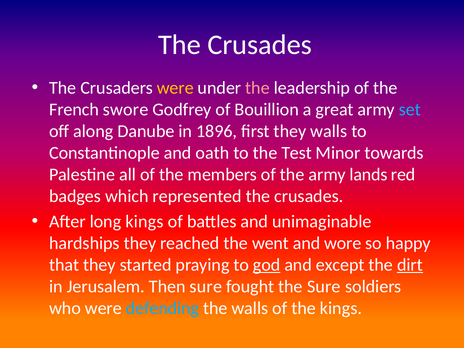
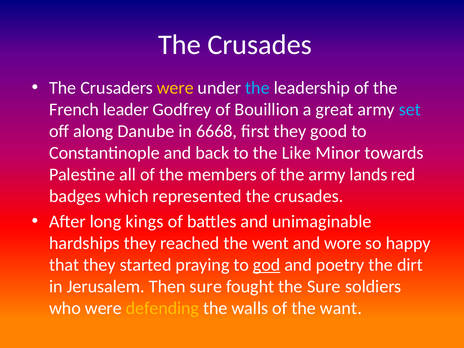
the at (258, 88) colour: pink -> light blue
swore: swore -> leader
1896: 1896 -> 6668
they walls: walls -> good
oath: oath -> back
Test: Test -> Like
except: except -> poetry
dirt underline: present -> none
defending colour: light blue -> yellow
the kings: kings -> want
